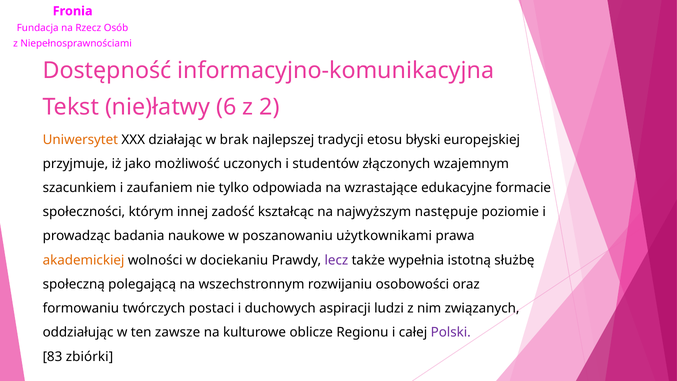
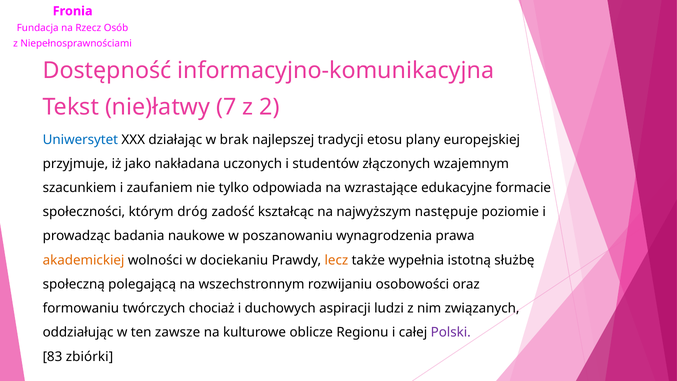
6: 6 -> 7
Uniwersytet colour: orange -> blue
błyski: błyski -> plany
możliwość: możliwość -> nakładana
innej: innej -> dróg
użytkownikami: użytkownikami -> wynagrodzenia
lecz colour: purple -> orange
postaci: postaci -> chociaż
